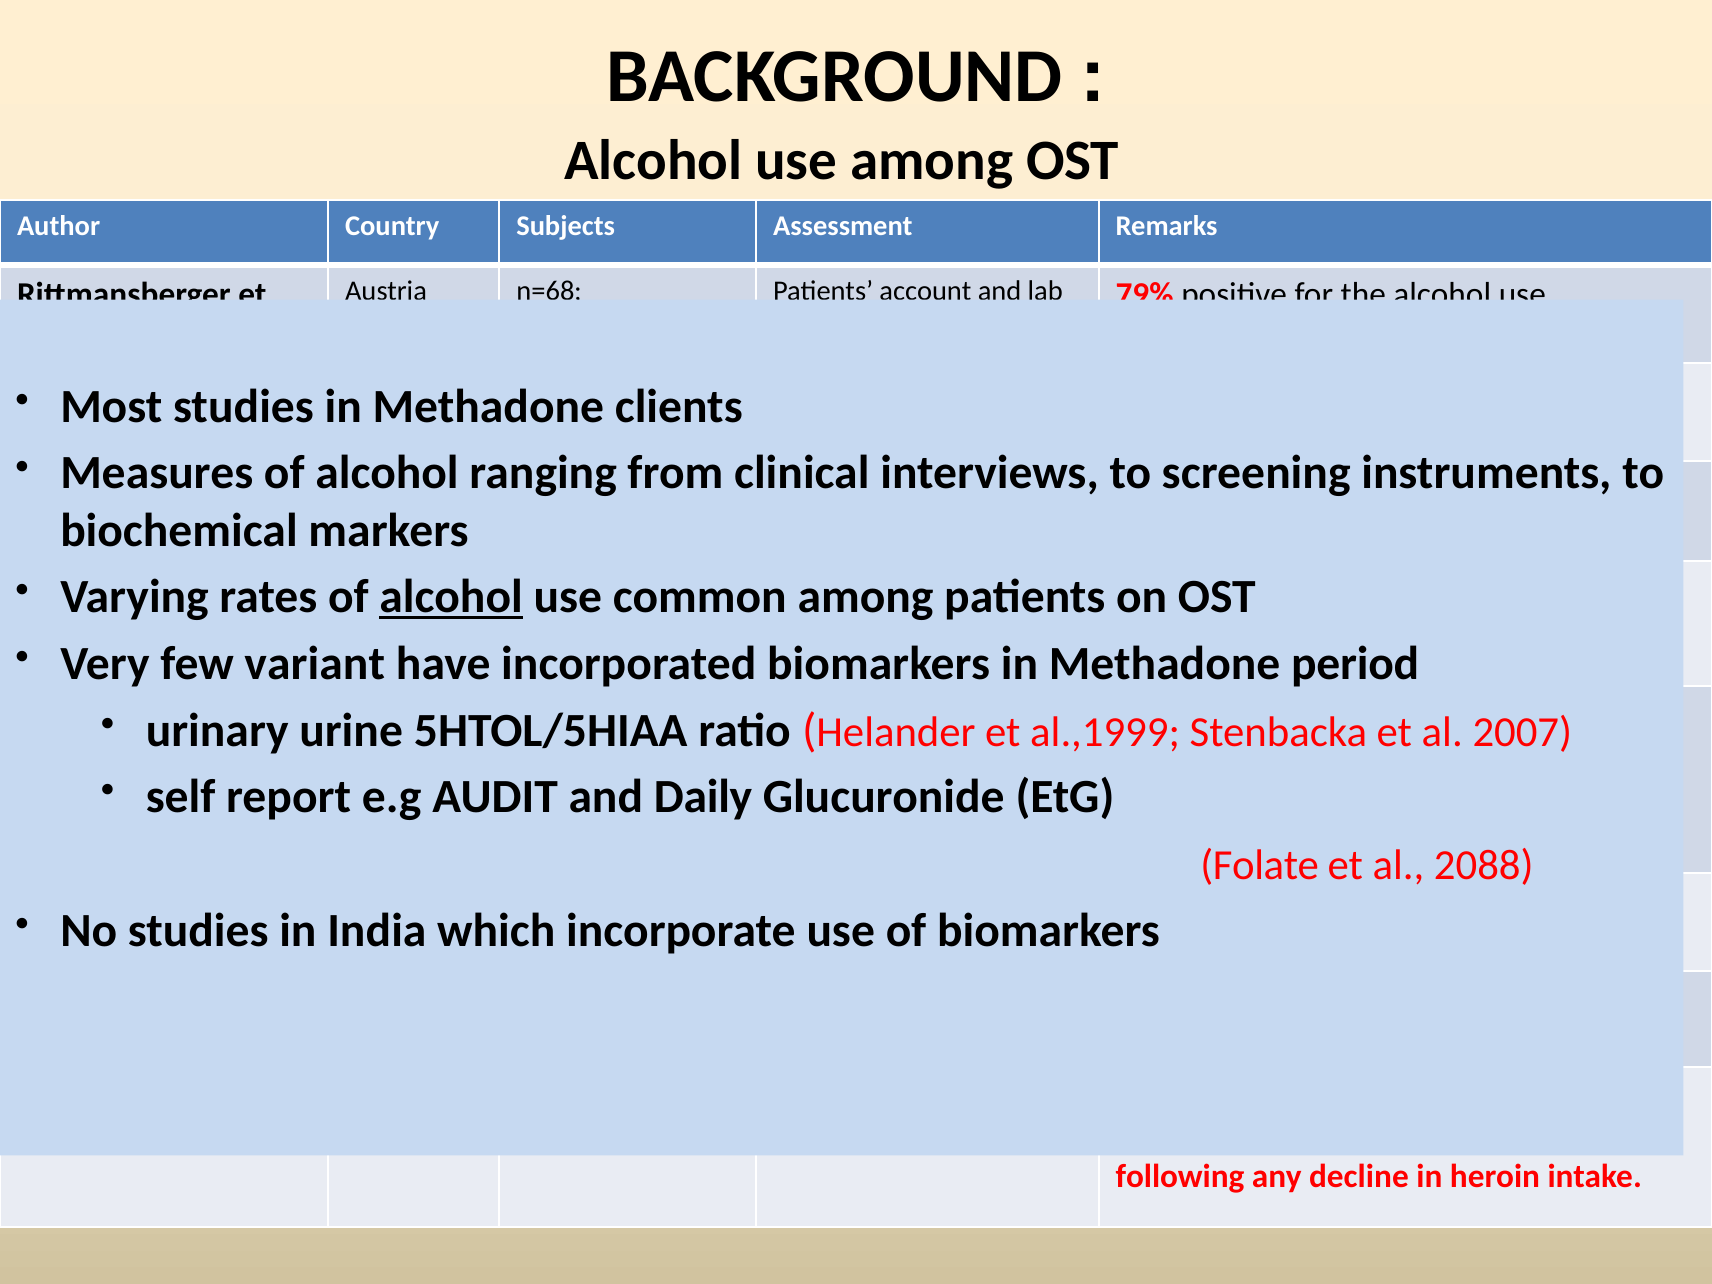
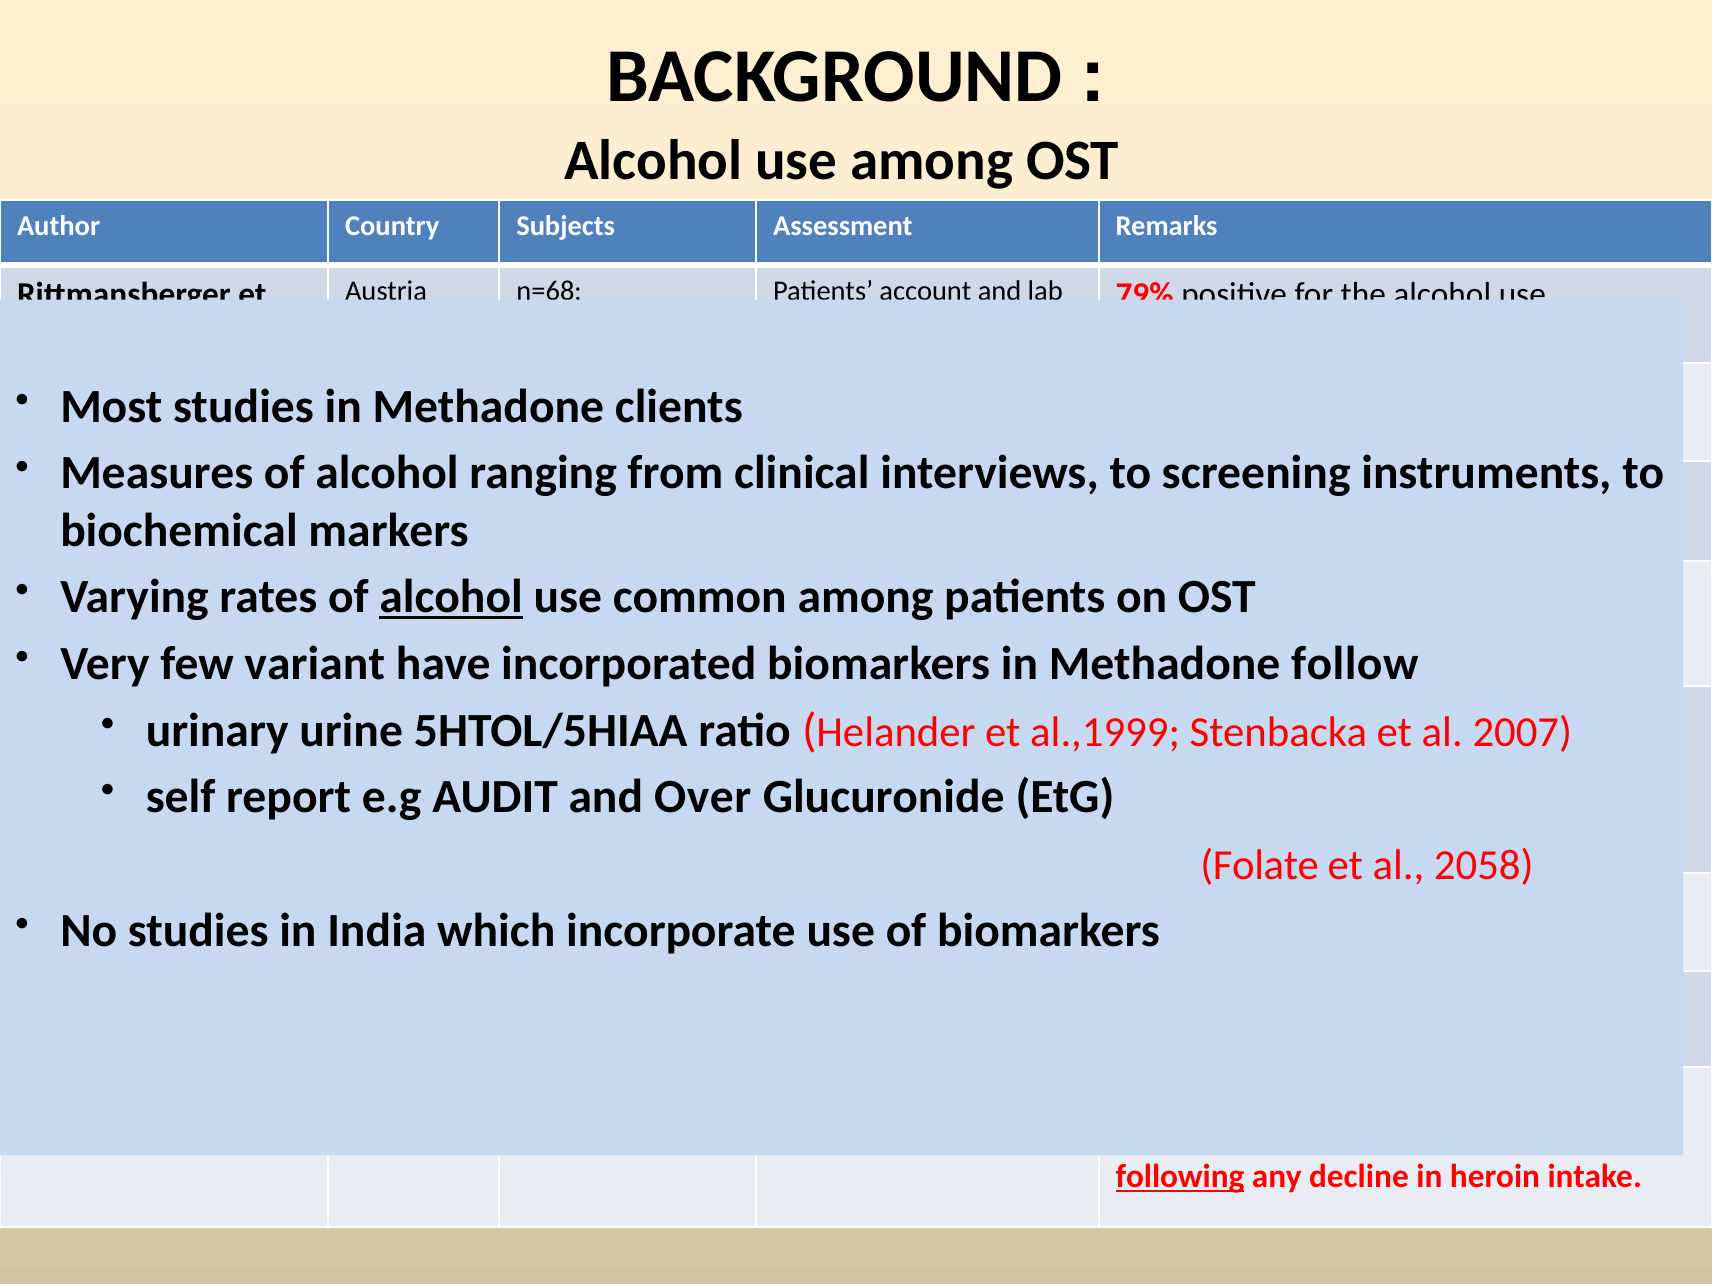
period: period -> follow
Daily: Daily -> Over
2088: 2088 -> 2058
following underline: none -> present
